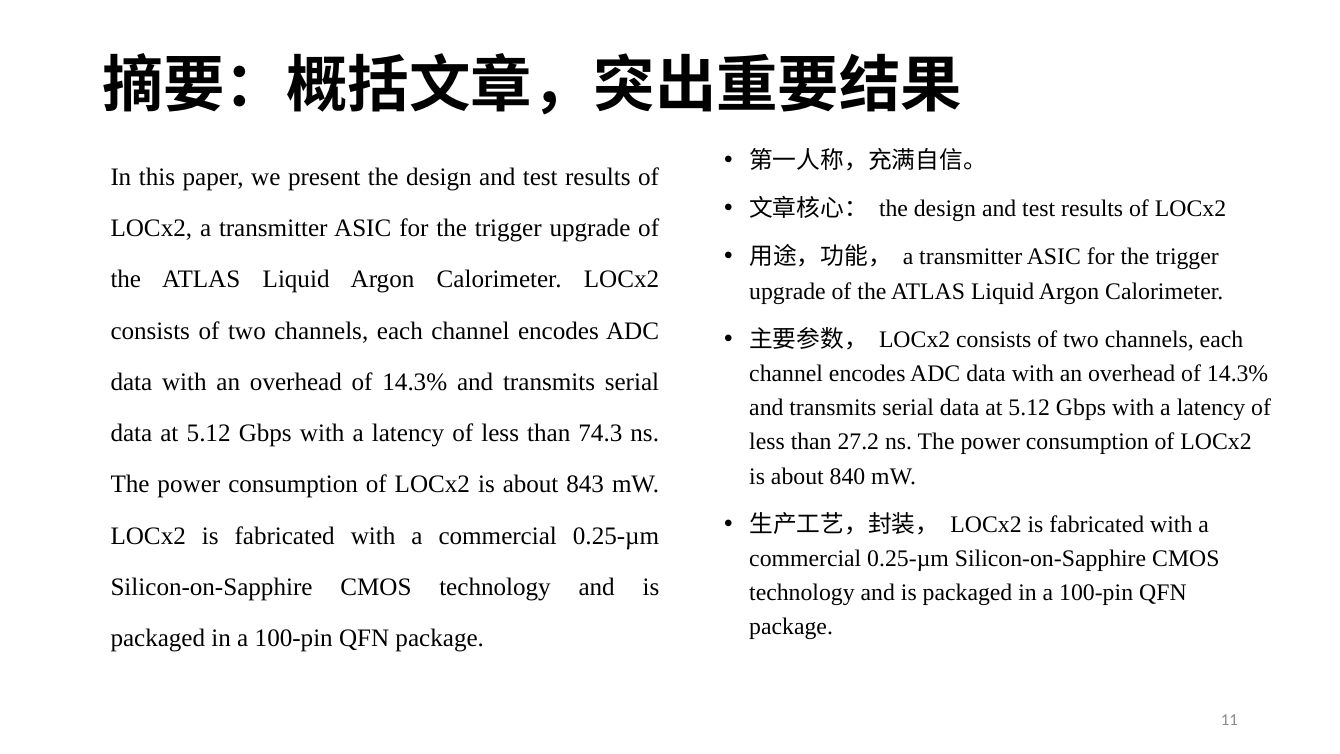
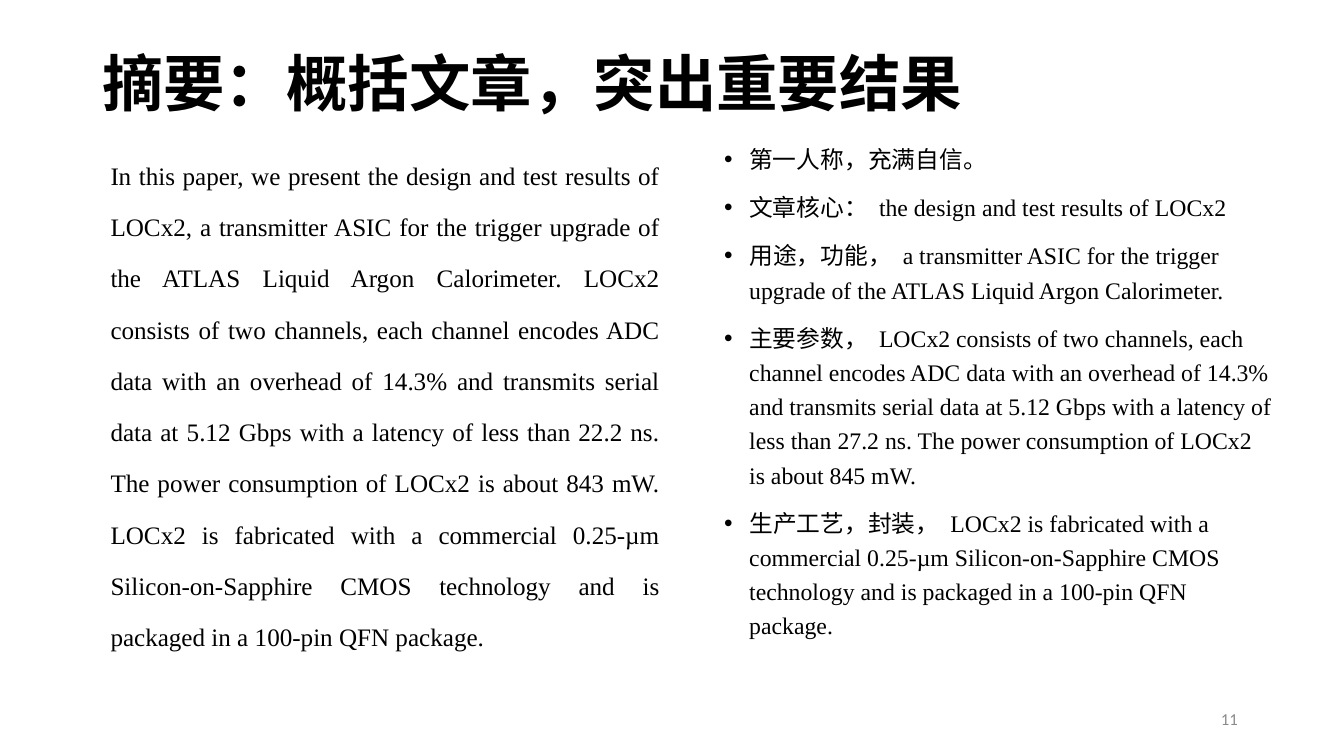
74.3: 74.3 -> 22.2
840: 840 -> 845
